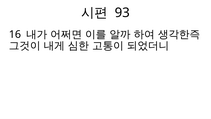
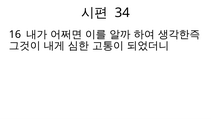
93: 93 -> 34
